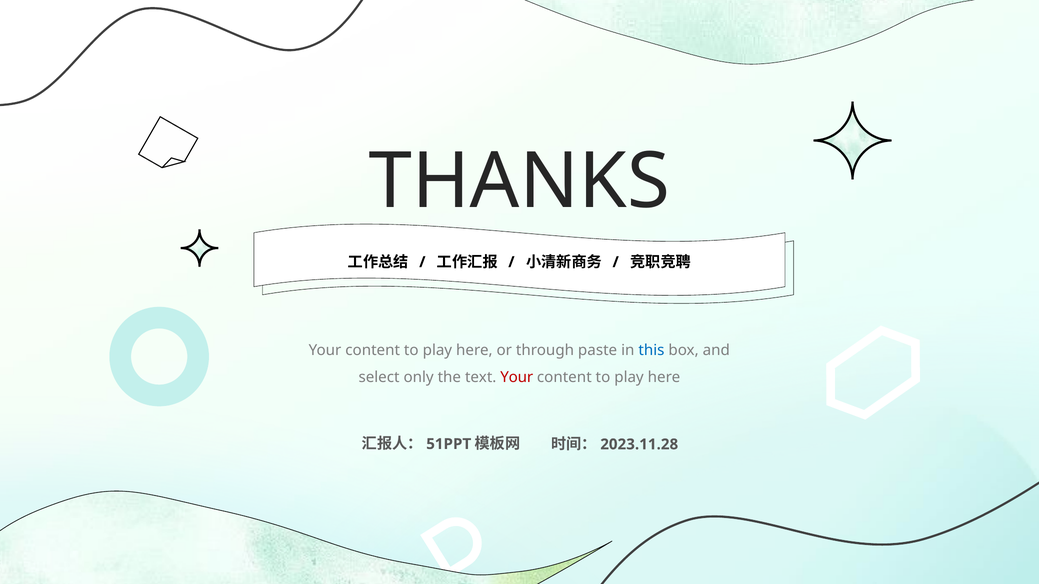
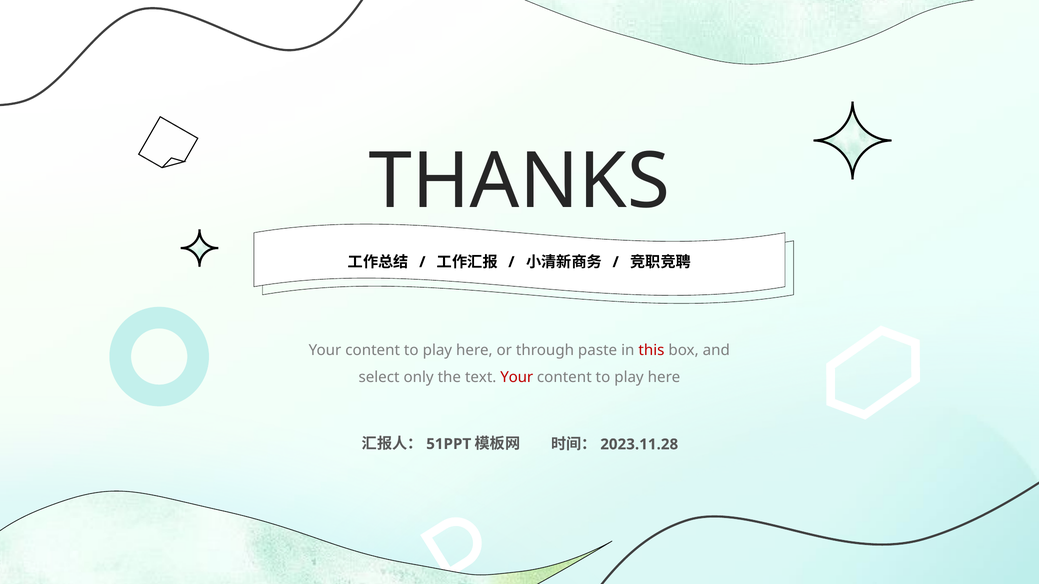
this colour: blue -> red
